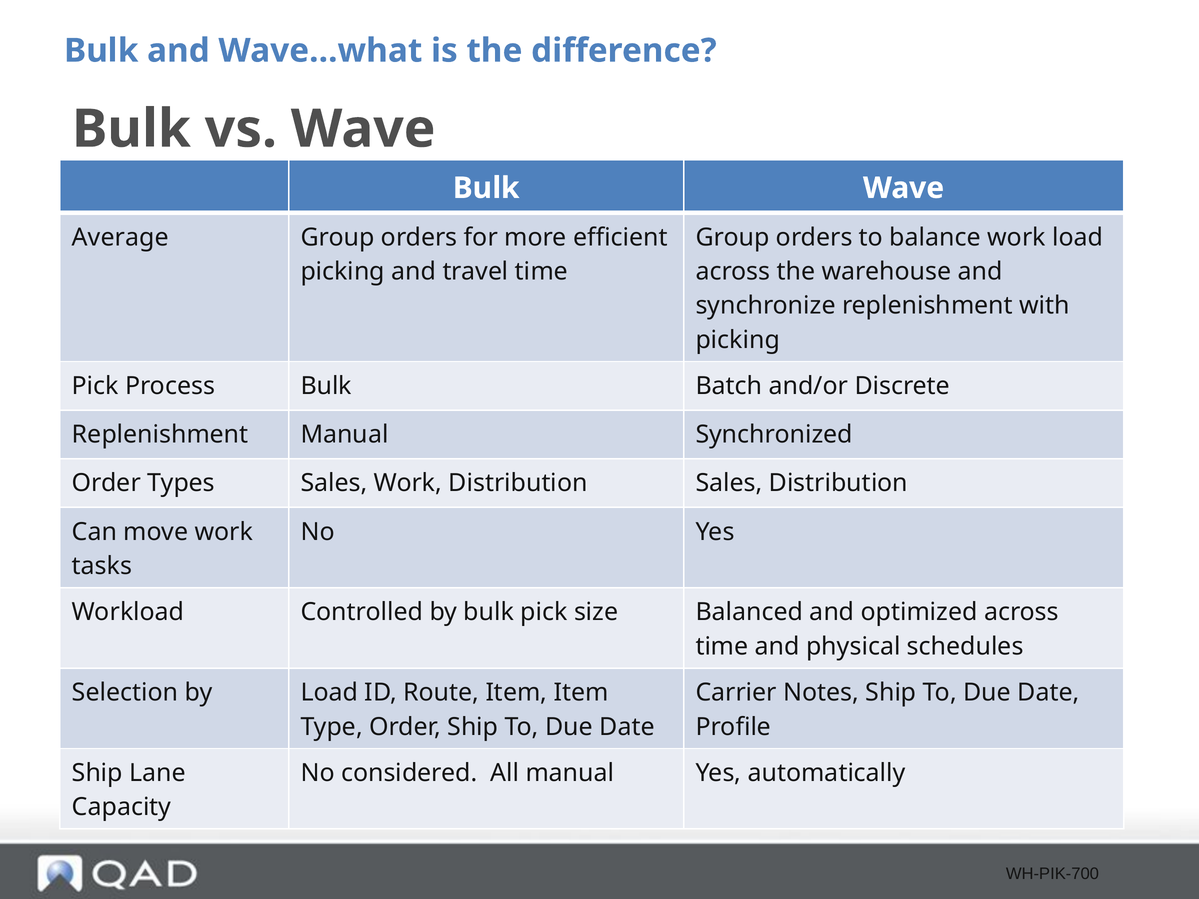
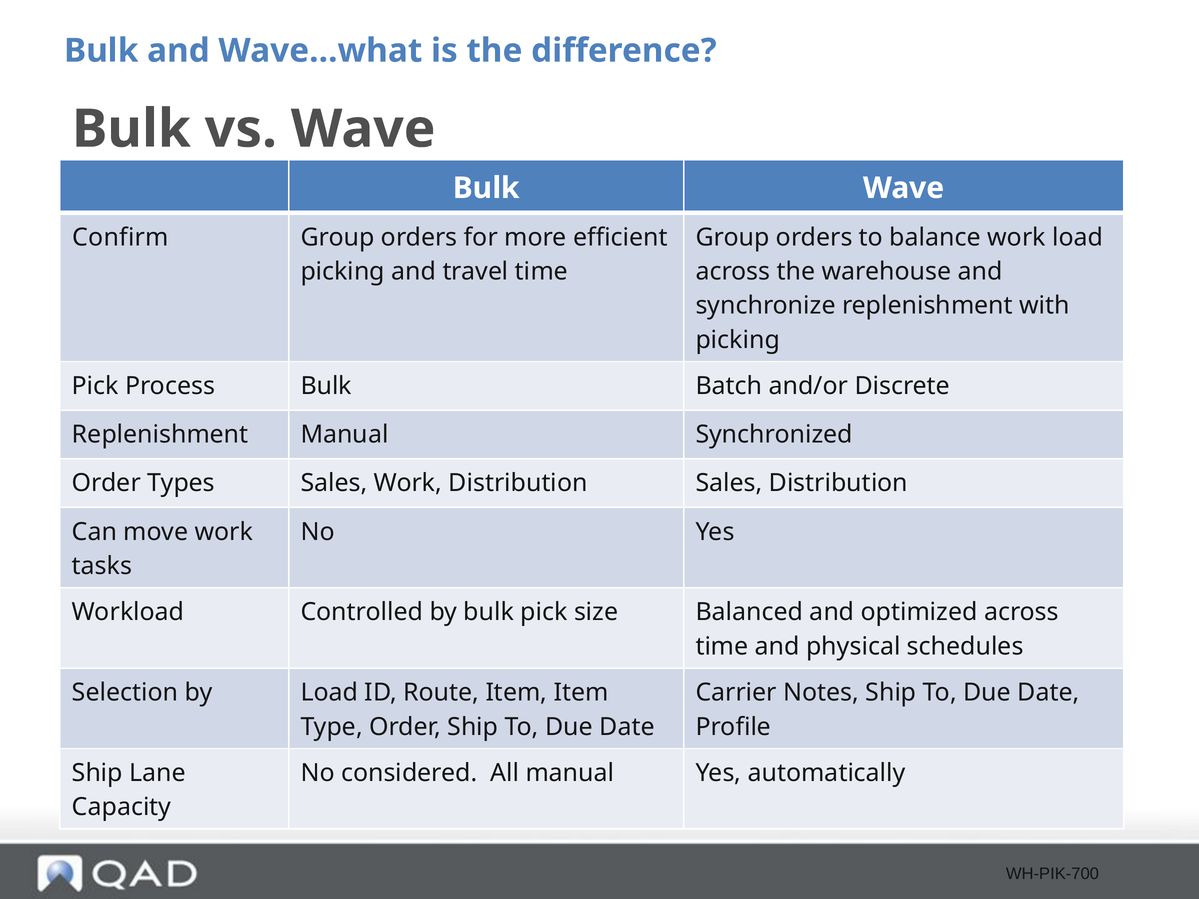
Average: Average -> Confirm
